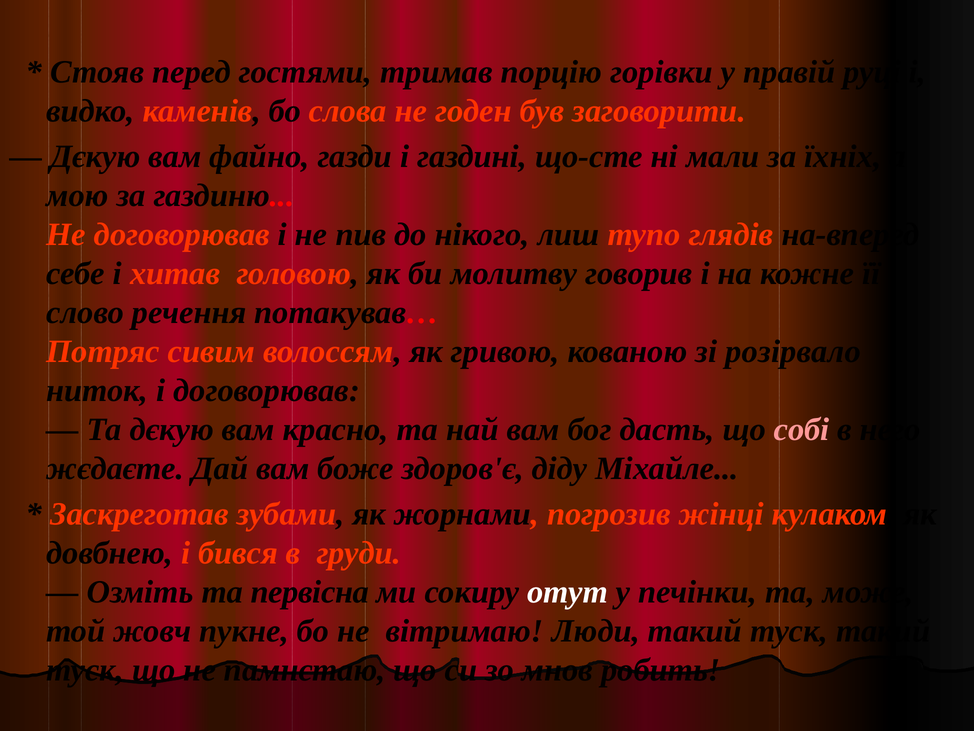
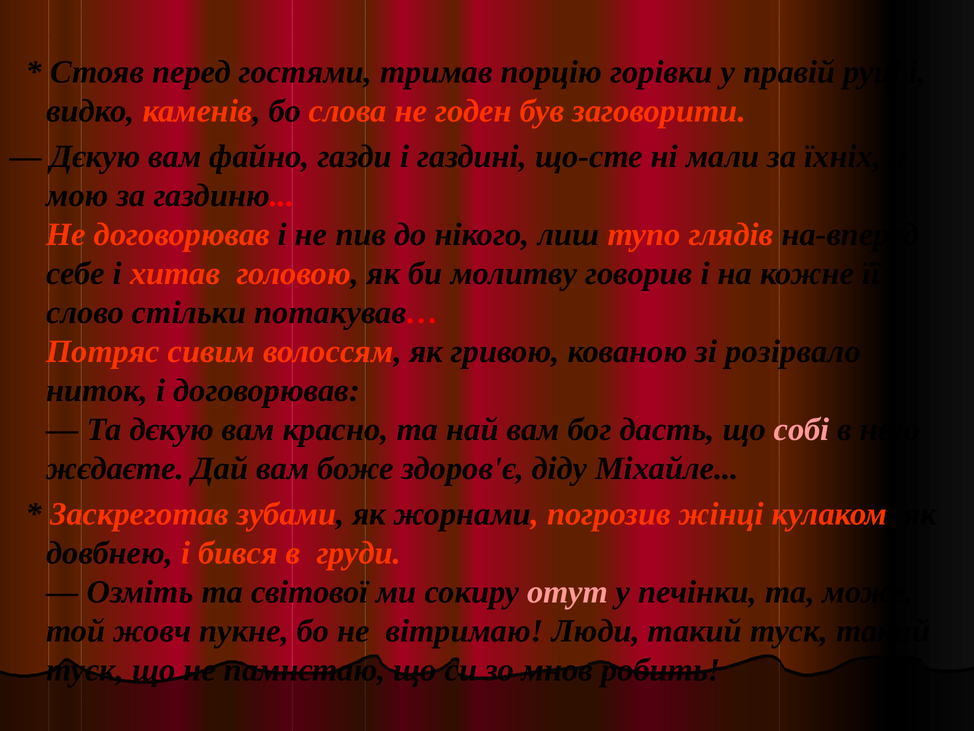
речення: речення -> стільки
первісна: первісна -> світової
отут colour: white -> pink
